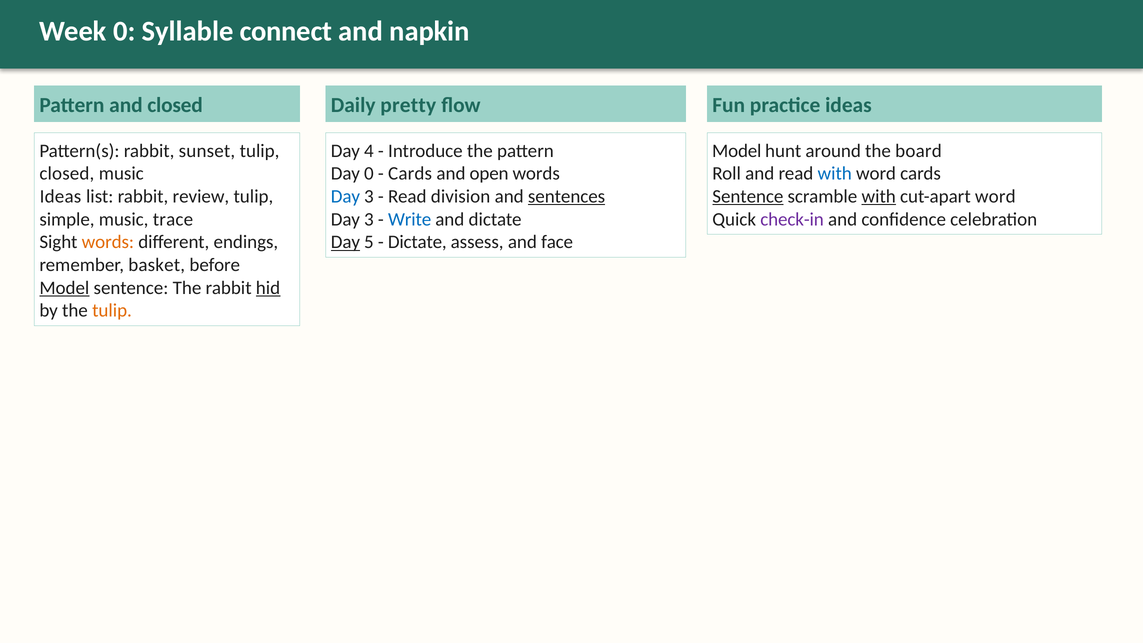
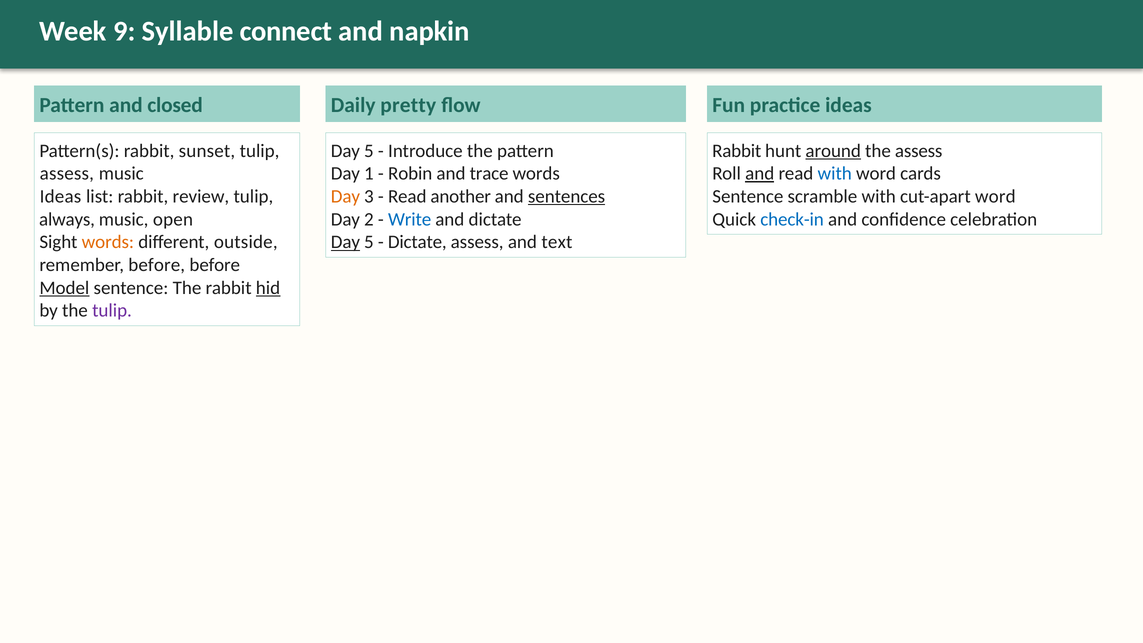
Week 0: 0 -> 9
4 at (369, 151): 4 -> 5
Model at (737, 151): Model -> Rabbit
around underline: none -> present
the board: board -> assess
closed at (67, 174): closed -> assess
Day 0: 0 -> 1
Cards at (410, 174): Cards -> Robin
open: open -> trace
and at (760, 174) underline: none -> present
Sentence at (748, 196) underline: present -> none
with at (879, 196) underline: present -> none
Day at (345, 196) colour: blue -> orange
division: division -> another
simple: simple -> always
trace: trace -> open
check-in colour: purple -> blue
3 at (369, 219): 3 -> 2
endings: endings -> outside
face: face -> text
remember basket: basket -> before
tulip at (112, 311) colour: orange -> purple
